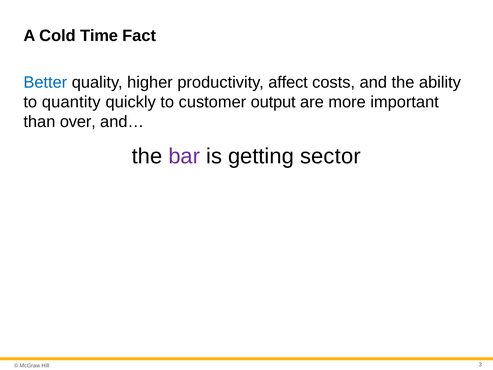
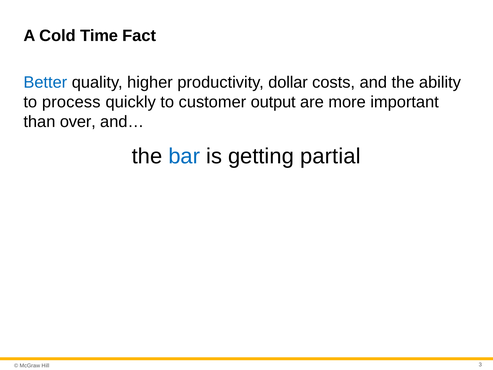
affect: affect -> dollar
quantity: quantity -> process
bar colour: purple -> blue
sector: sector -> partial
